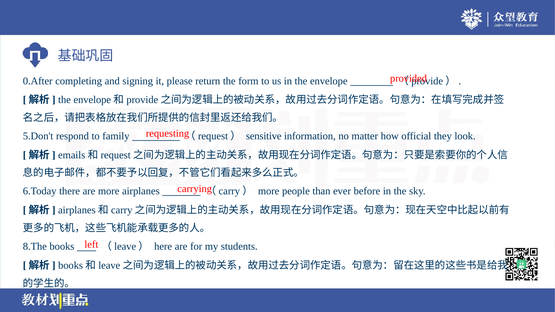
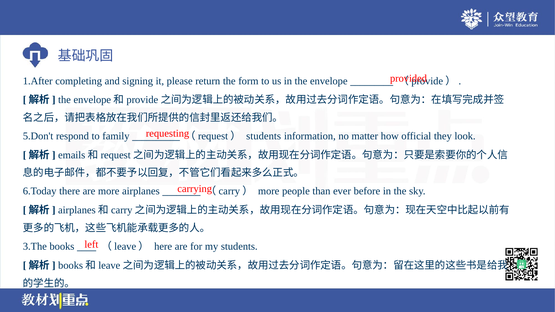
0.After: 0.After -> 1.After
（request） sensitive: sensitive -> students
8.The: 8.The -> 3.The
